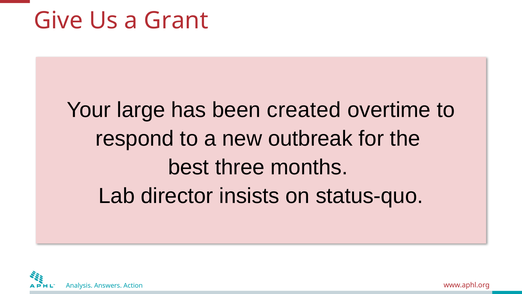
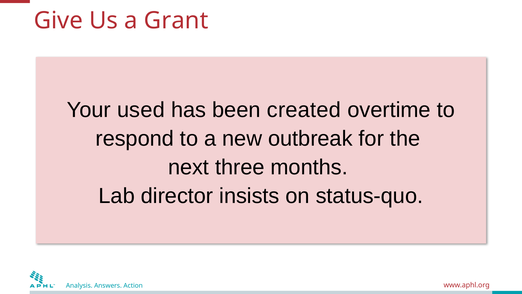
large: large -> used
best: best -> next
